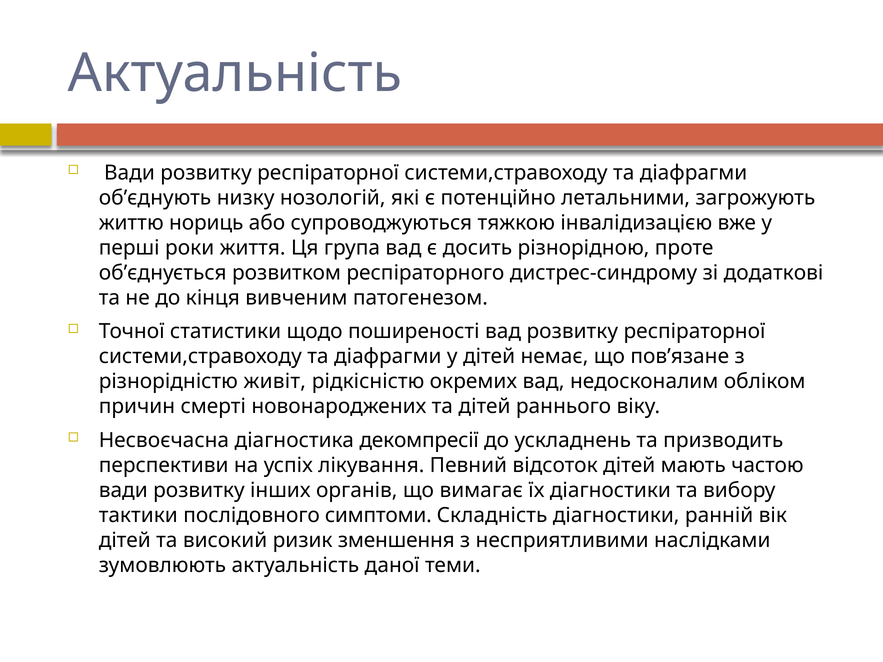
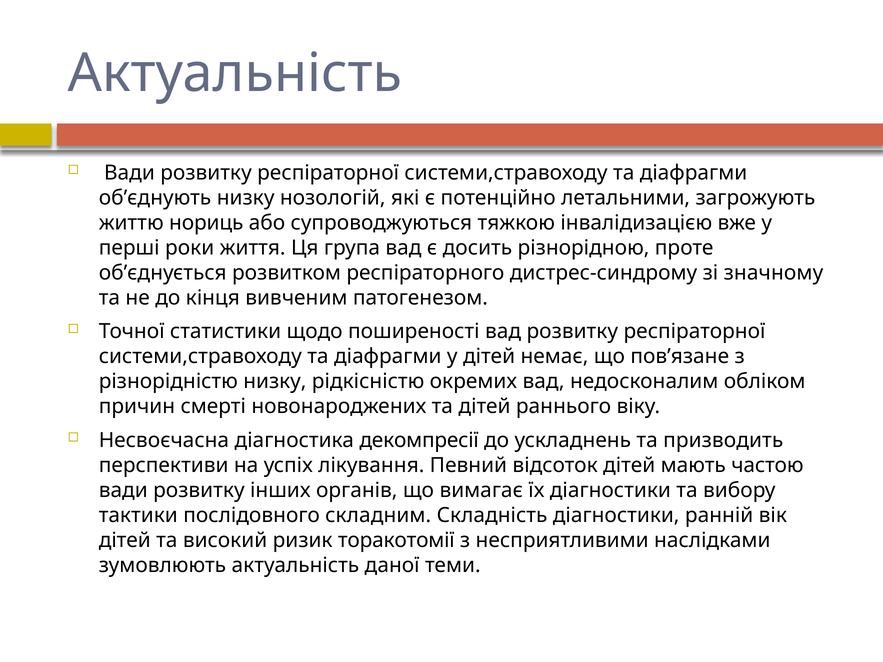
додаткові: додаткові -> значному
різнорідністю живіт: живіт -> низку
симптоми: симптоми -> складним
зменшення: зменшення -> торакотомії
